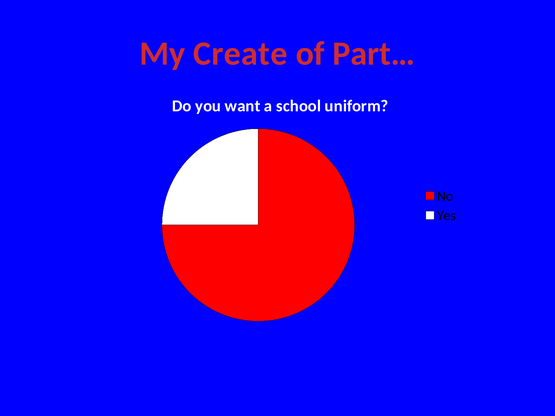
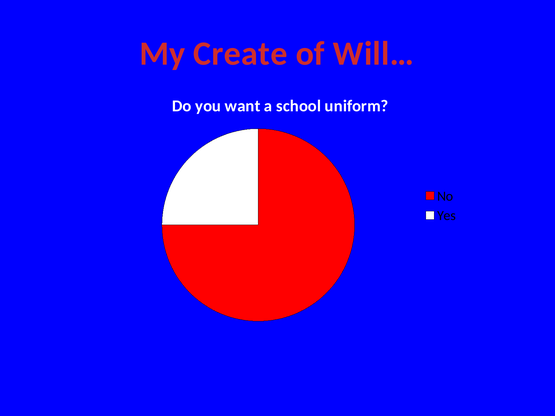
Part…: Part… -> Will…
